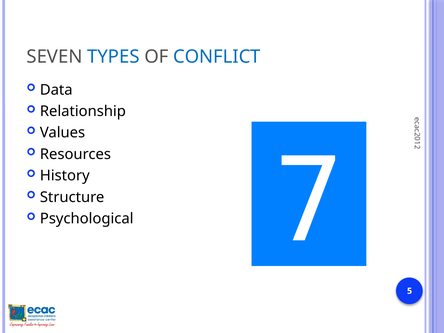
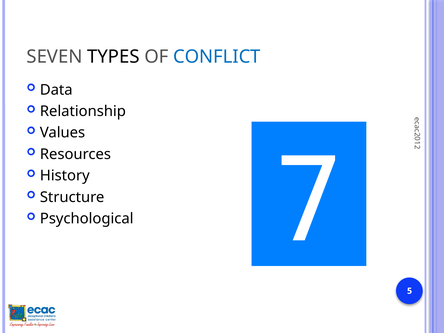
TYPES colour: blue -> black
